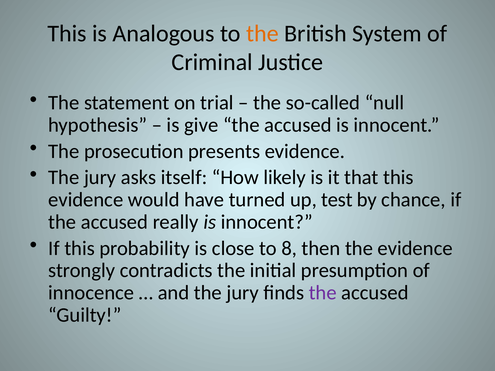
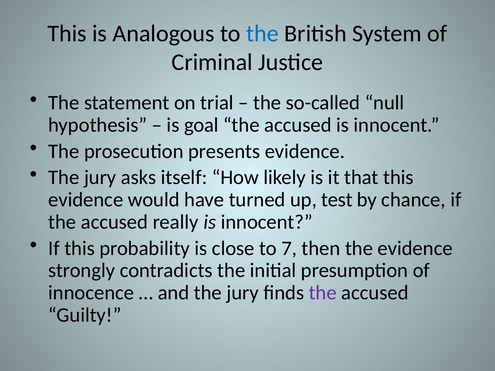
the at (262, 33) colour: orange -> blue
give: give -> goal
8: 8 -> 7
